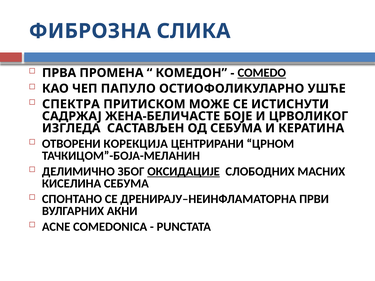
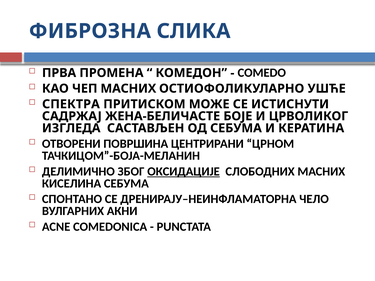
COMEDO underline: present -> none
ЧЕП ПАПУЛО: ПАПУЛО -> МАСНИХ
КОРЕКЦИЈА: КОРЕКЦИЈА -> ПОВРШИНА
ПРВИ: ПРВИ -> ЧЕЛО
